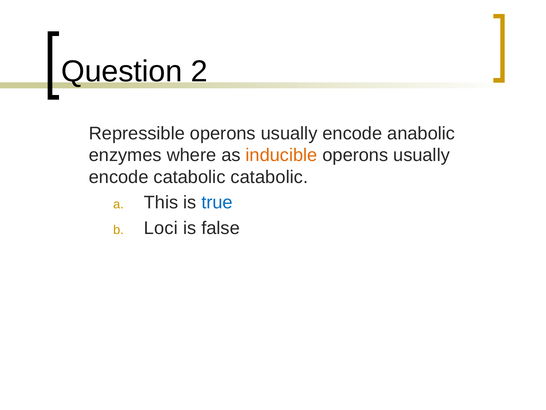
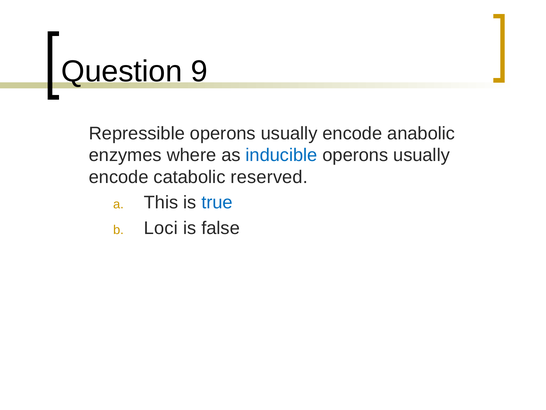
2: 2 -> 9
inducible colour: orange -> blue
catabolic catabolic: catabolic -> reserved
